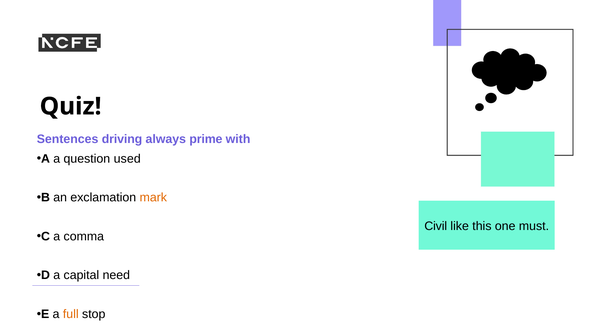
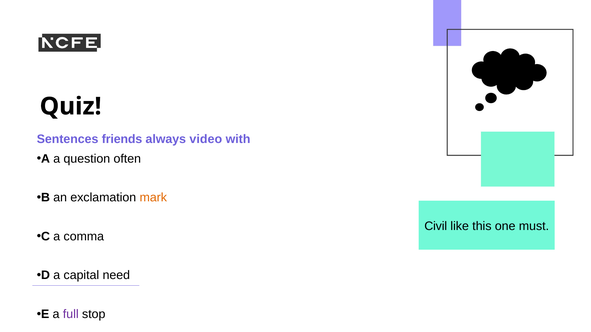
driving: driving -> friends
prime: prime -> video
used: used -> often
full colour: orange -> purple
